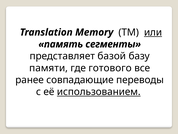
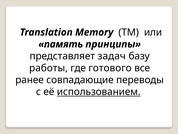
или underline: present -> none
сегменты: сегменты -> принципы
базой: базой -> задач
памяти: памяти -> работы
